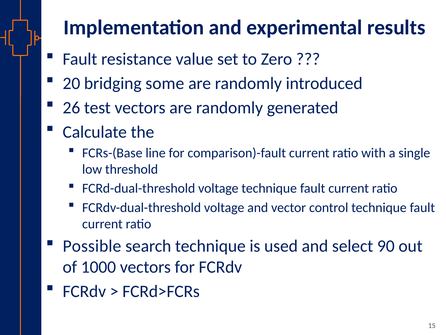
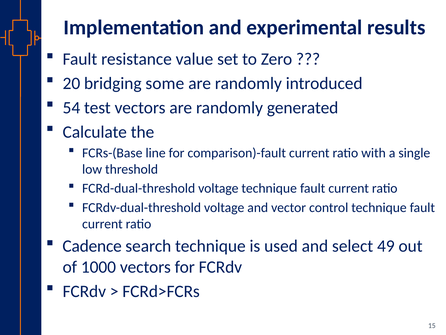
26: 26 -> 54
Possible: Possible -> Cadence
90: 90 -> 49
